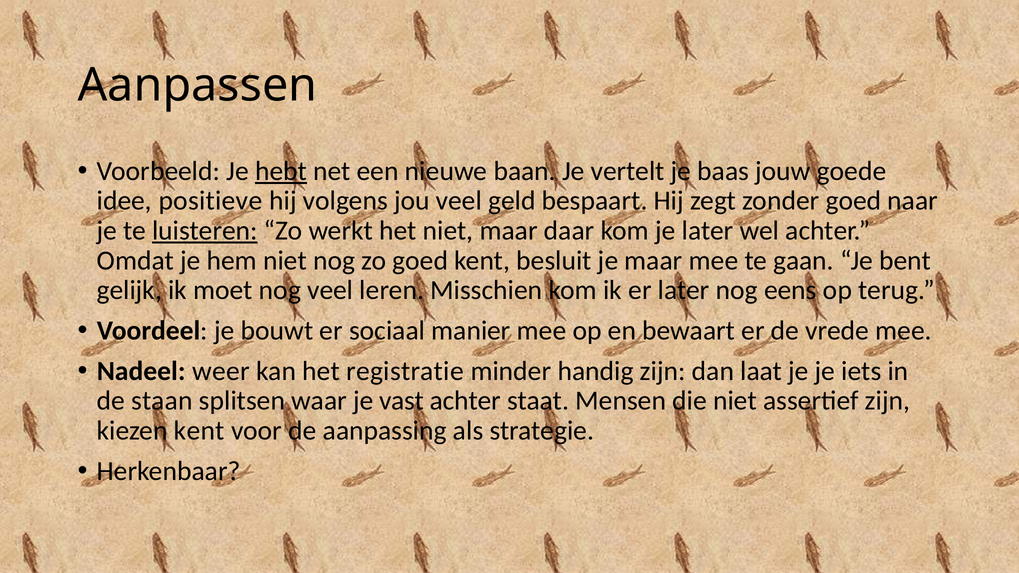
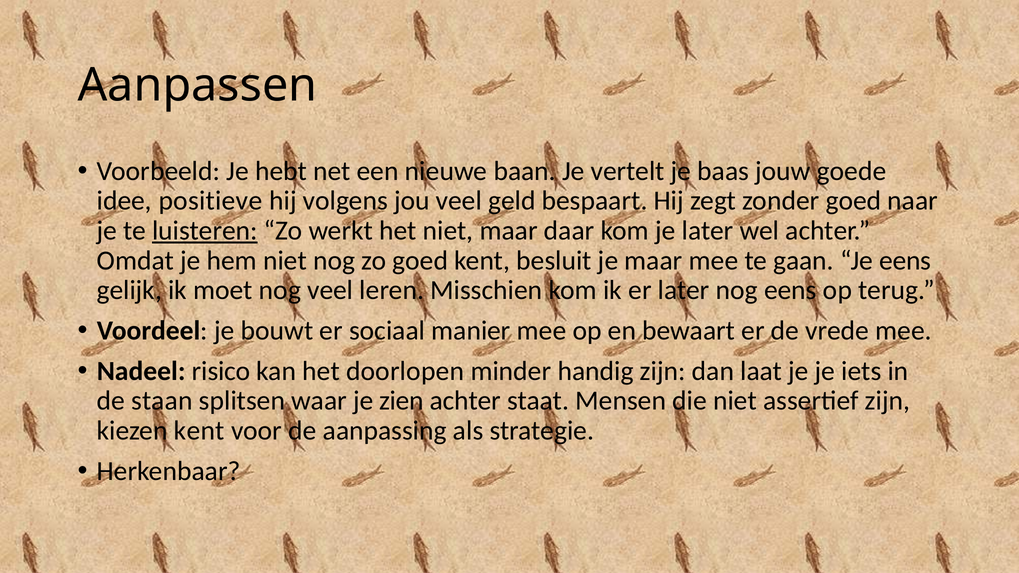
hebt underline: present -> none
Je bent: bent -> eens
weer: weer -> risico
registratie: registratie -> doorlopen
vast: vast -> zien
